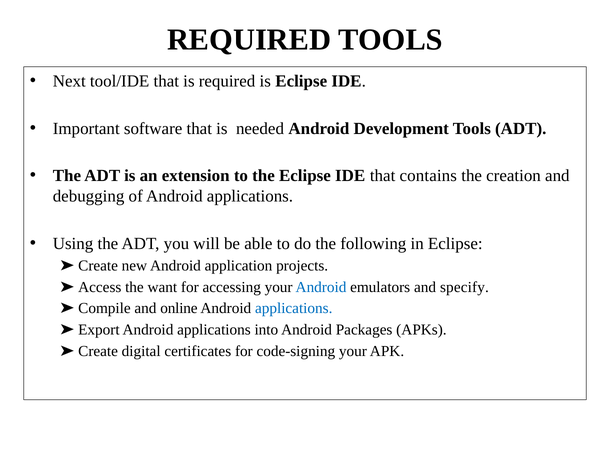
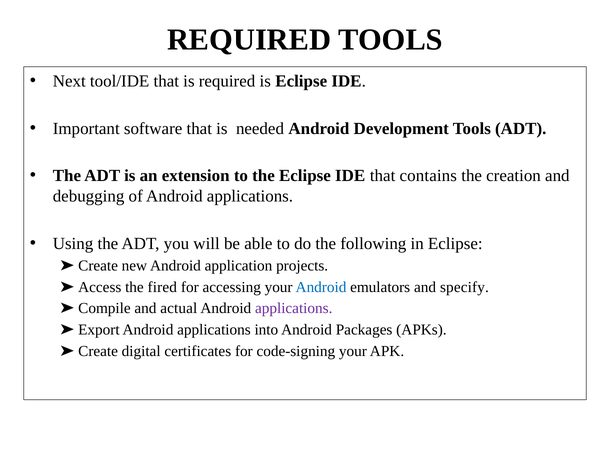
want: want -> fired
online: online -> actual
applications at (294, 309) colour: blue -> purple
